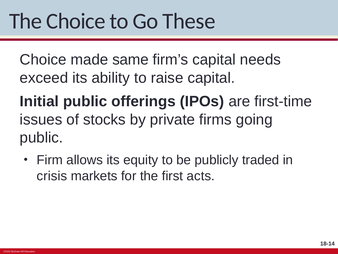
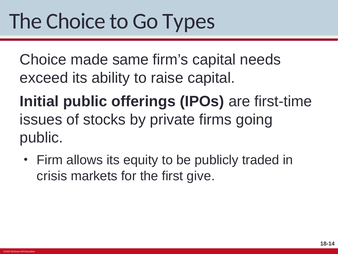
These: These -> Types
acts: acts -> give
